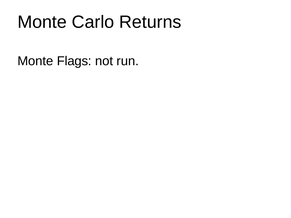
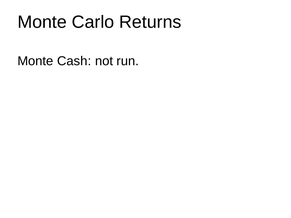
Flags: Flags -> Cash
